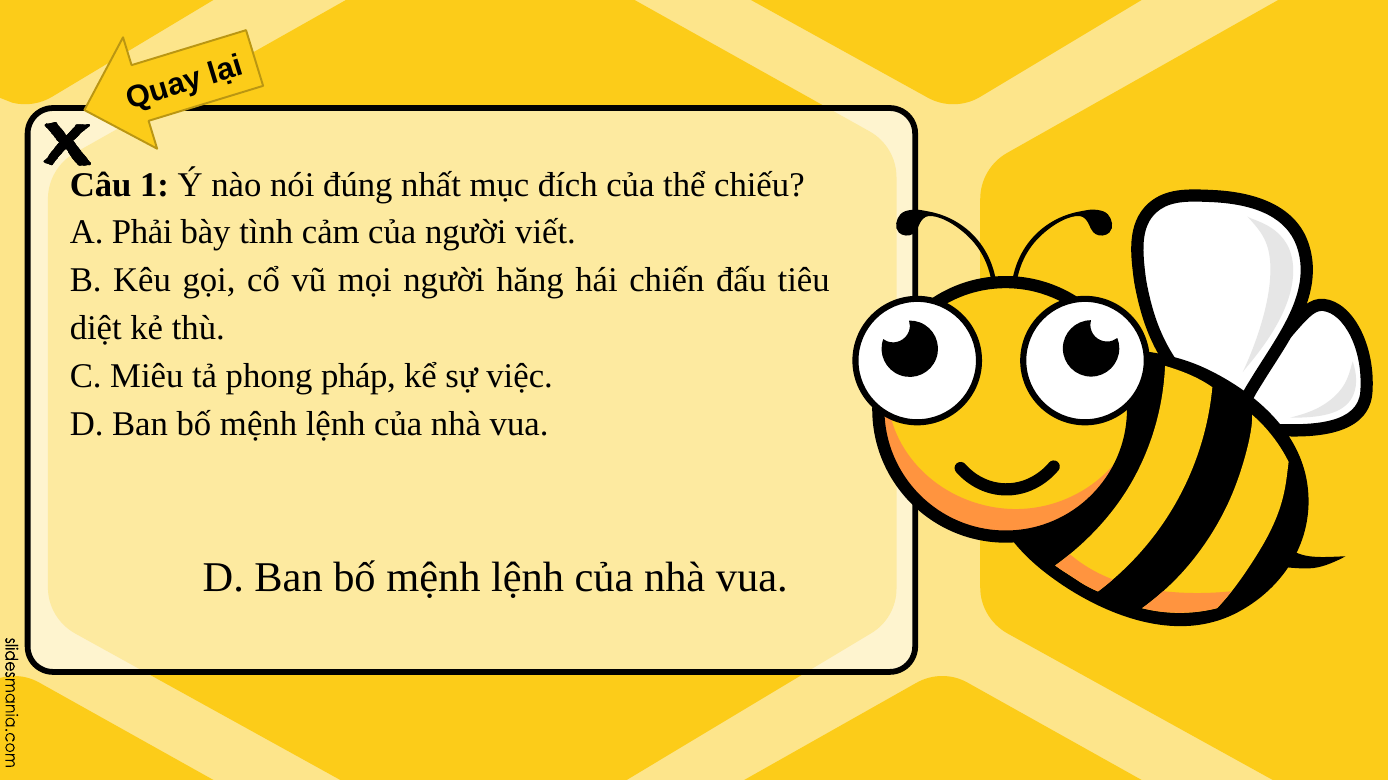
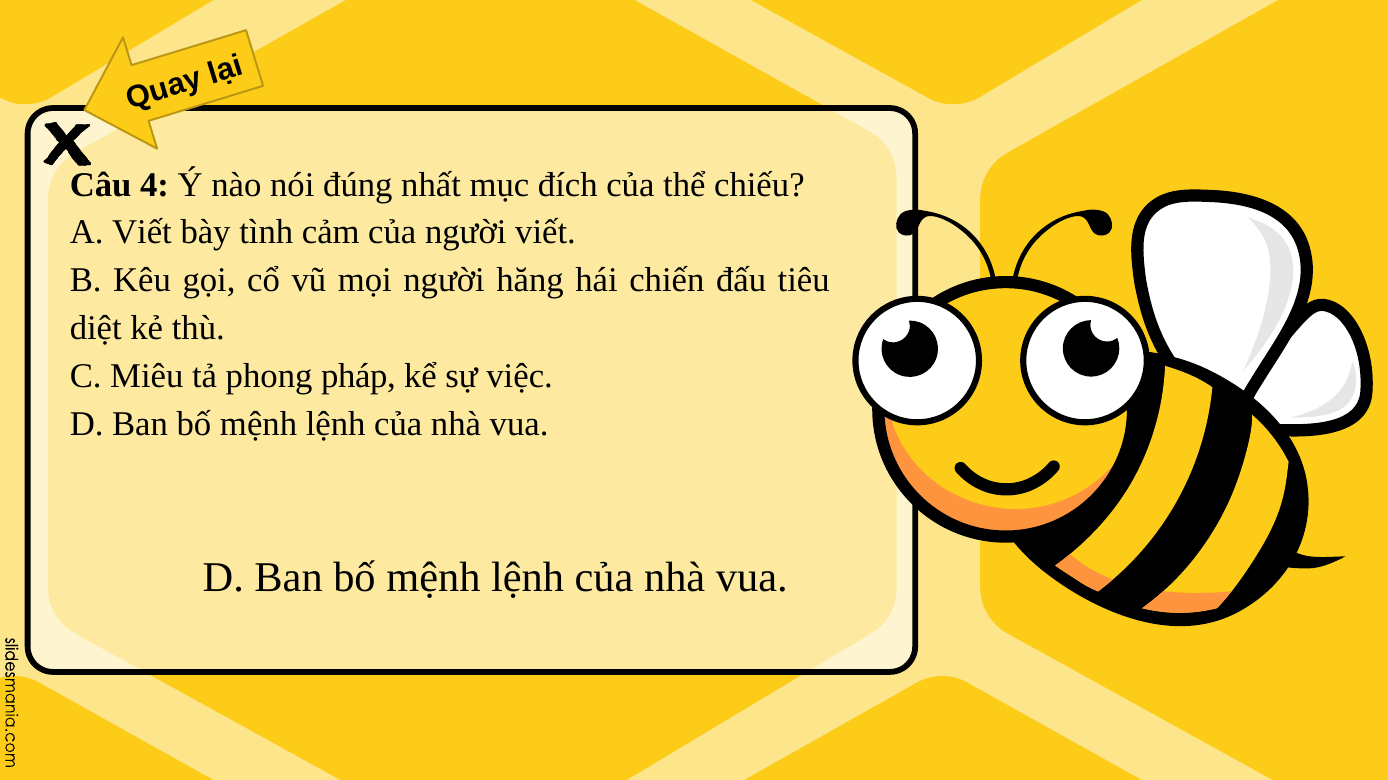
1: 1 -> 4
A Phải: Phải -> Viết
